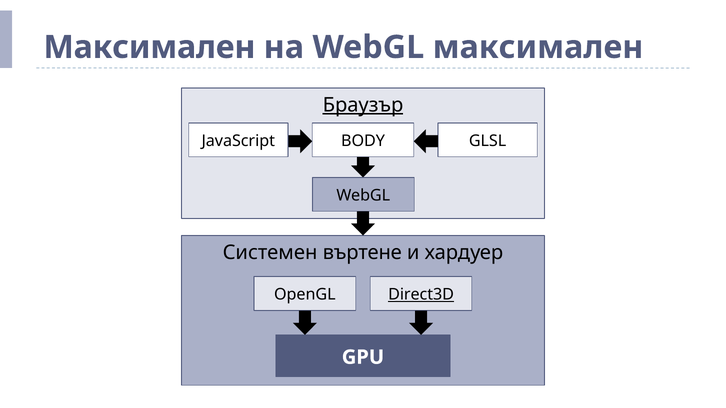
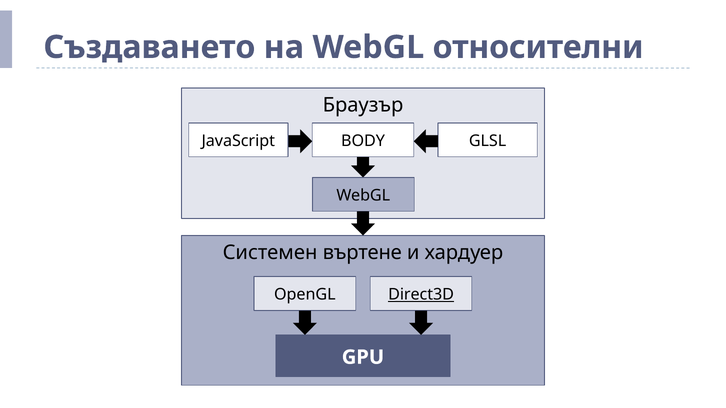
Максимален at (149, 47): Максимален -> Създаването
WebGL максимален: максимален -> относителни
Браузър underline: present -> none
